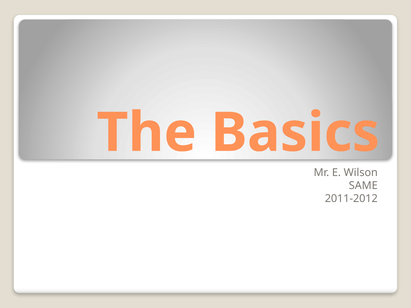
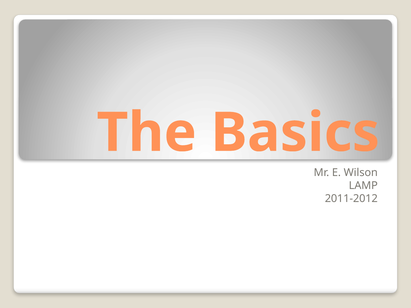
SAME: SAME -> LAMP
